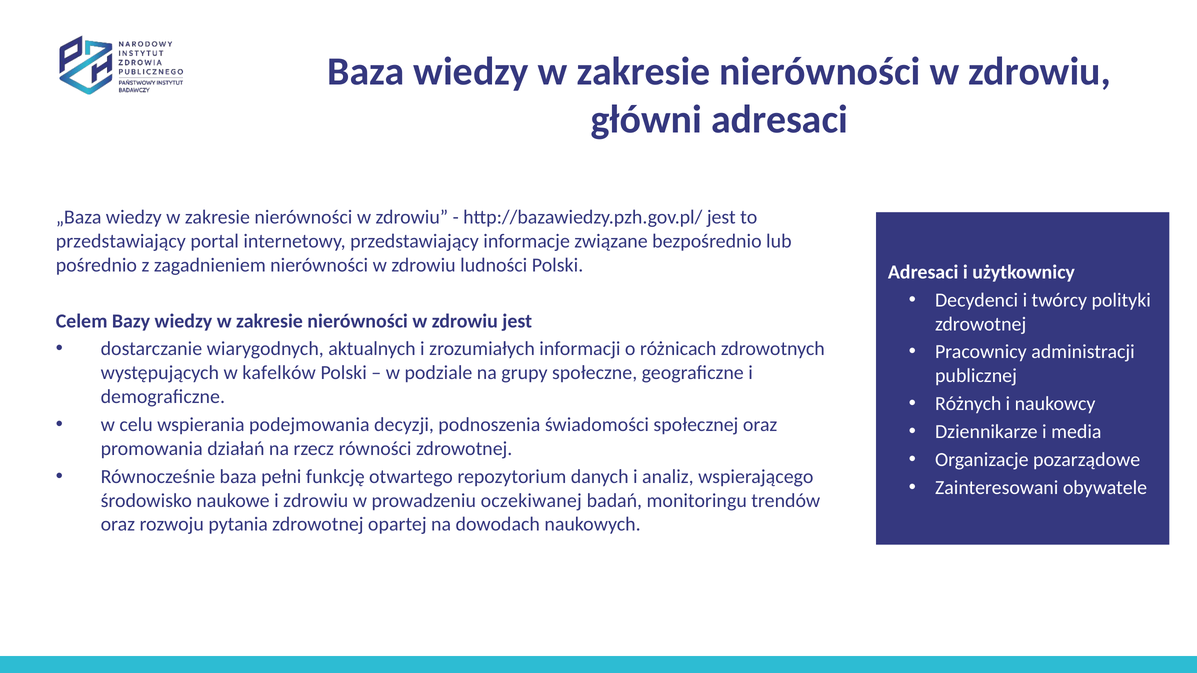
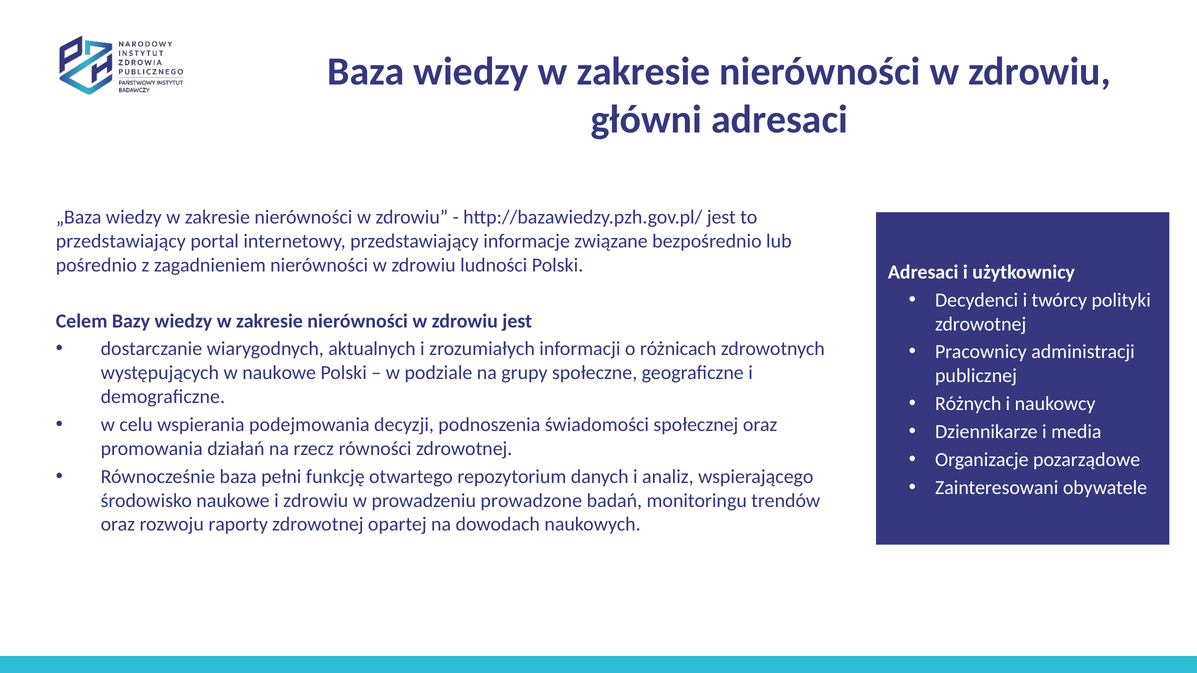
w kafelków: kafelków -> naukowe
oczekiwanej: oczekiwanej -> prowadzone
pytania: pytania -> raporty
